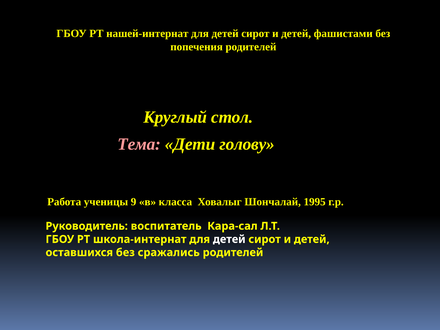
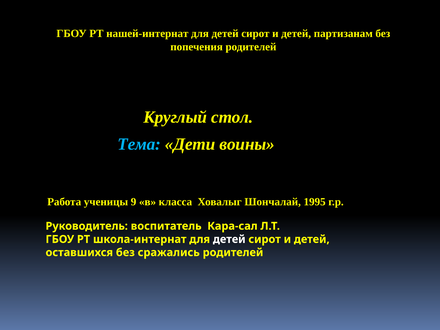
фашистами: фашистами -> партизанам
Тема colour: pink -> light blue
голову: голову -> воины
